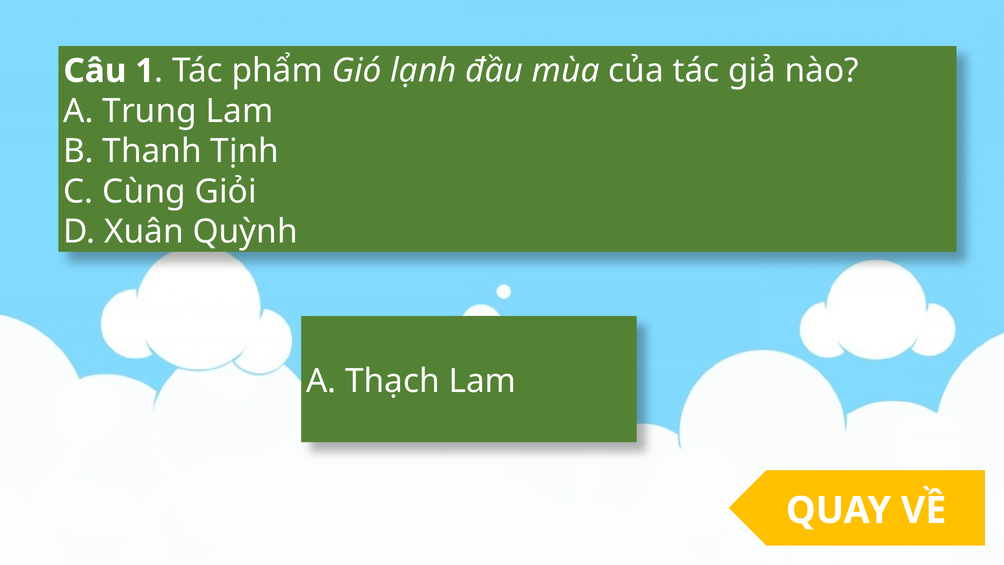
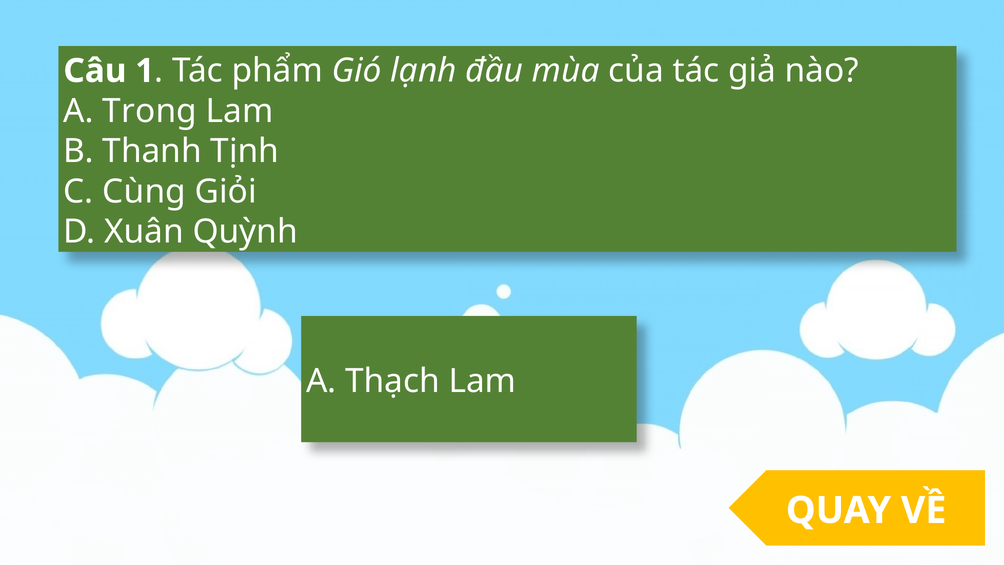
Trung: Trung -> Trong
